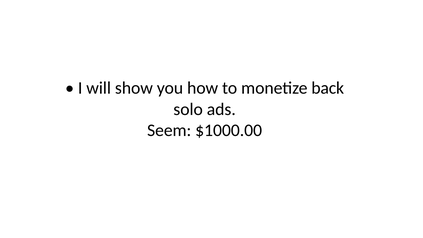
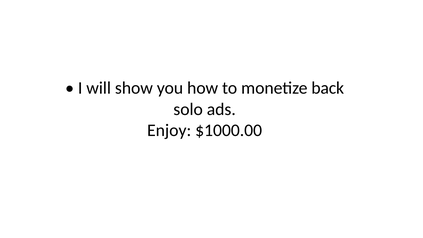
Seem: Seem -> Enjoy
